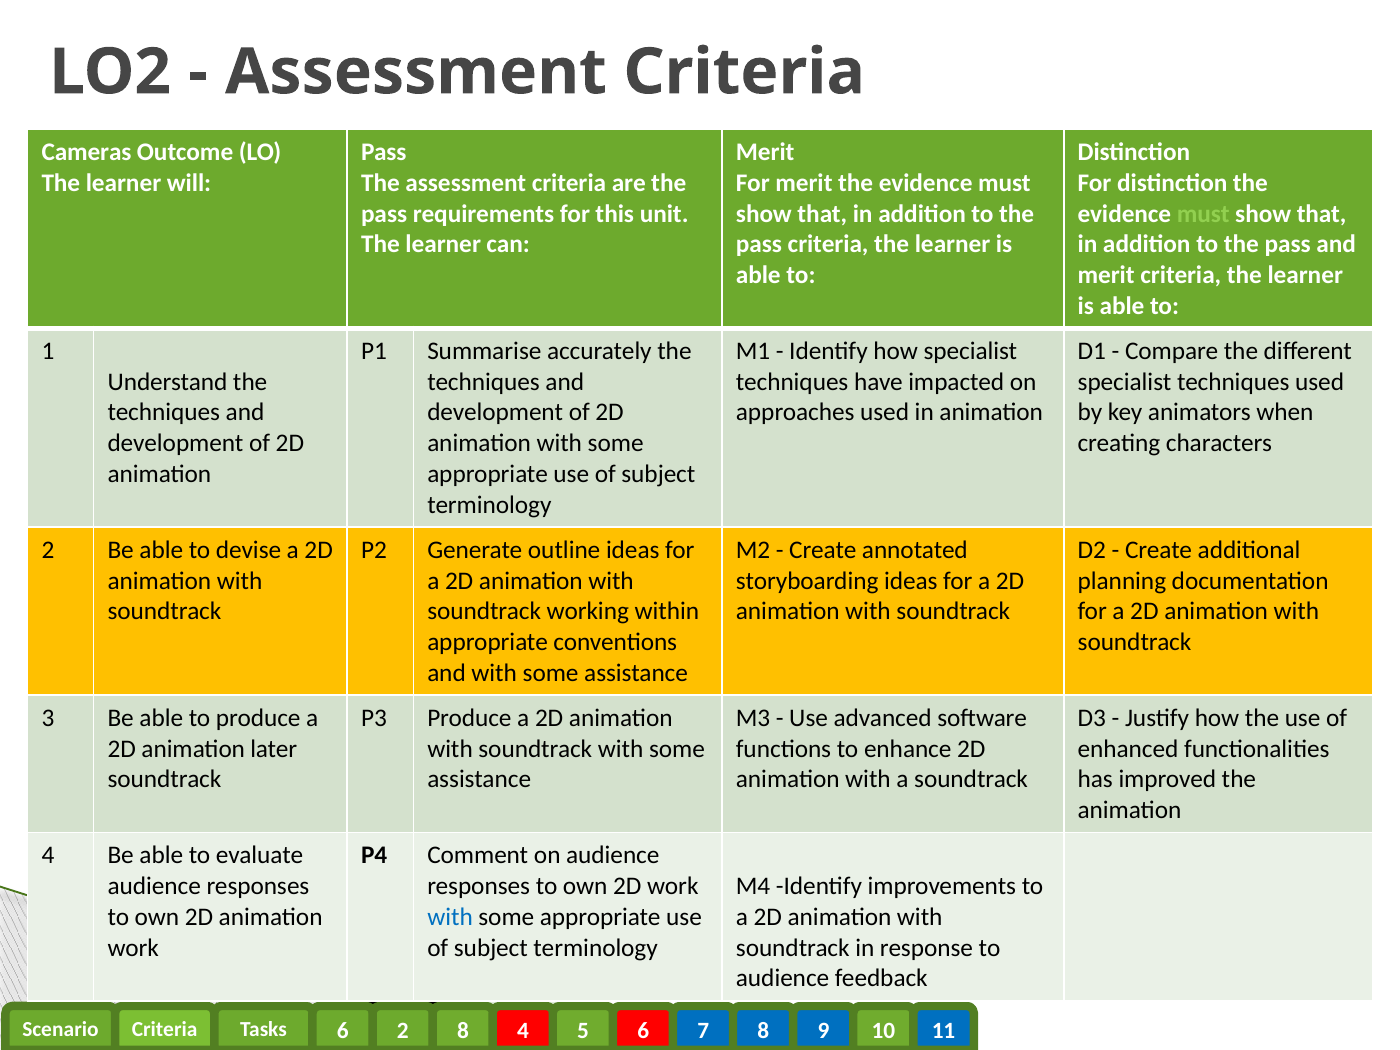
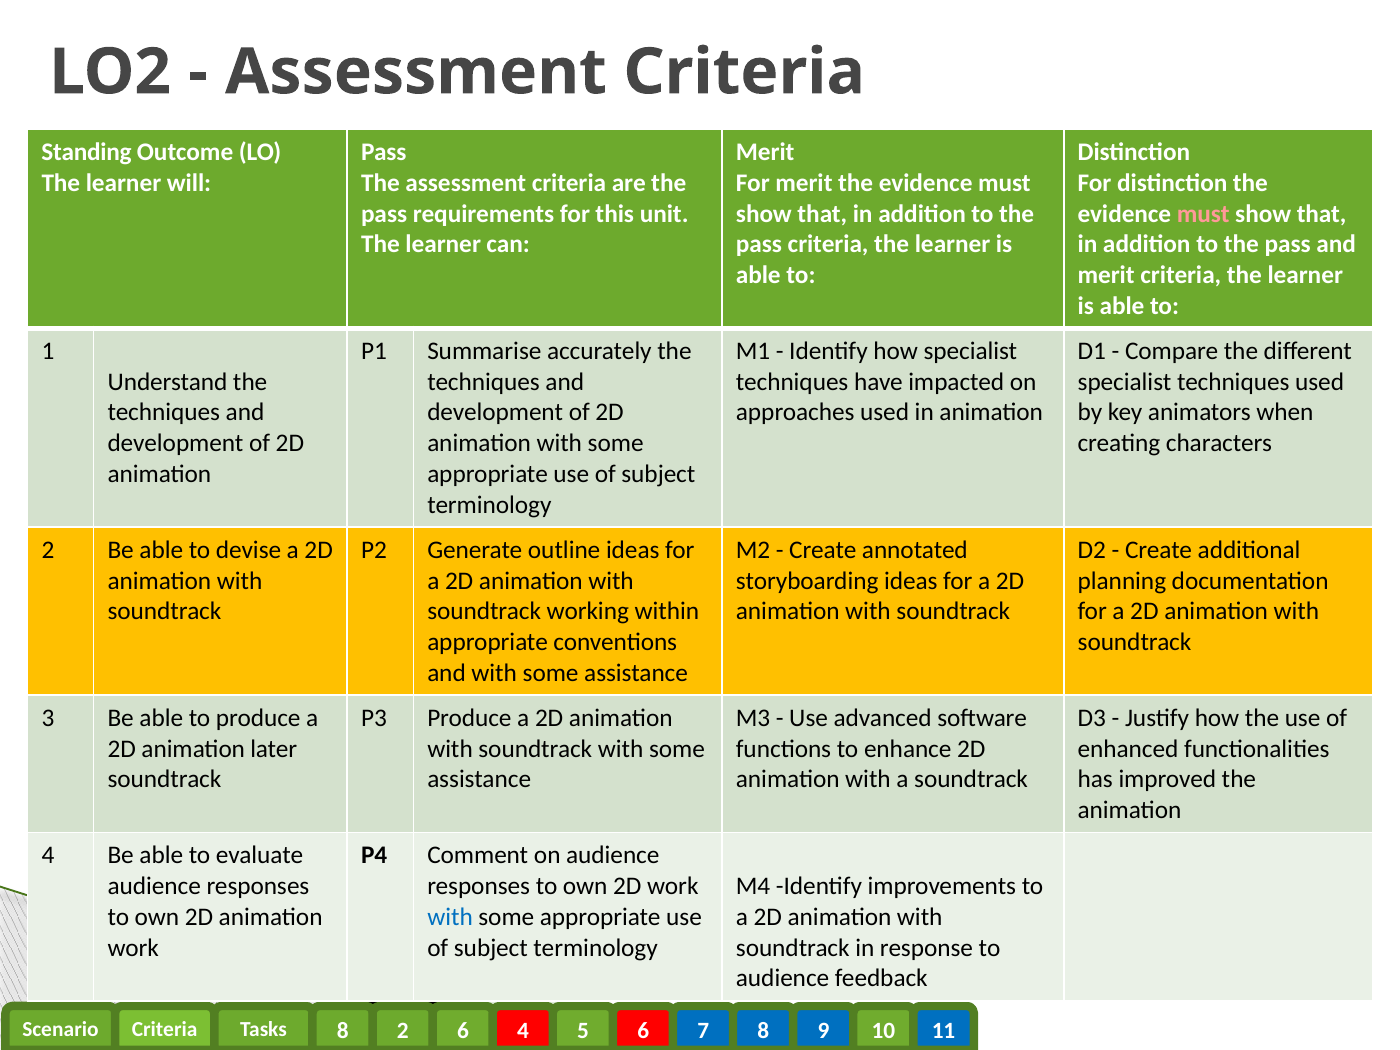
Cameras: Cameras -> Standing
must at (1203, 214) colour: light green -> pink
6 at (343, 1031): 6 -> 8
2 8: 8 -> 6
